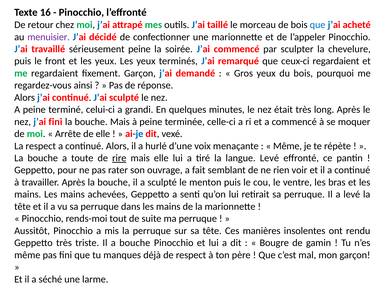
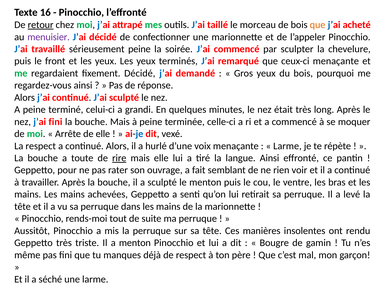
retour underline: none -> present
que at (318, 25) colour: blue -> orange
ceux-ci regardaient: regardaient -> menaçante
fixement Garçon: Garçon -> Décidé
Même at (287, 146): Même -> Larme
langue Levé: Levé -> Ainsi
a bouche: bouche -> menton
